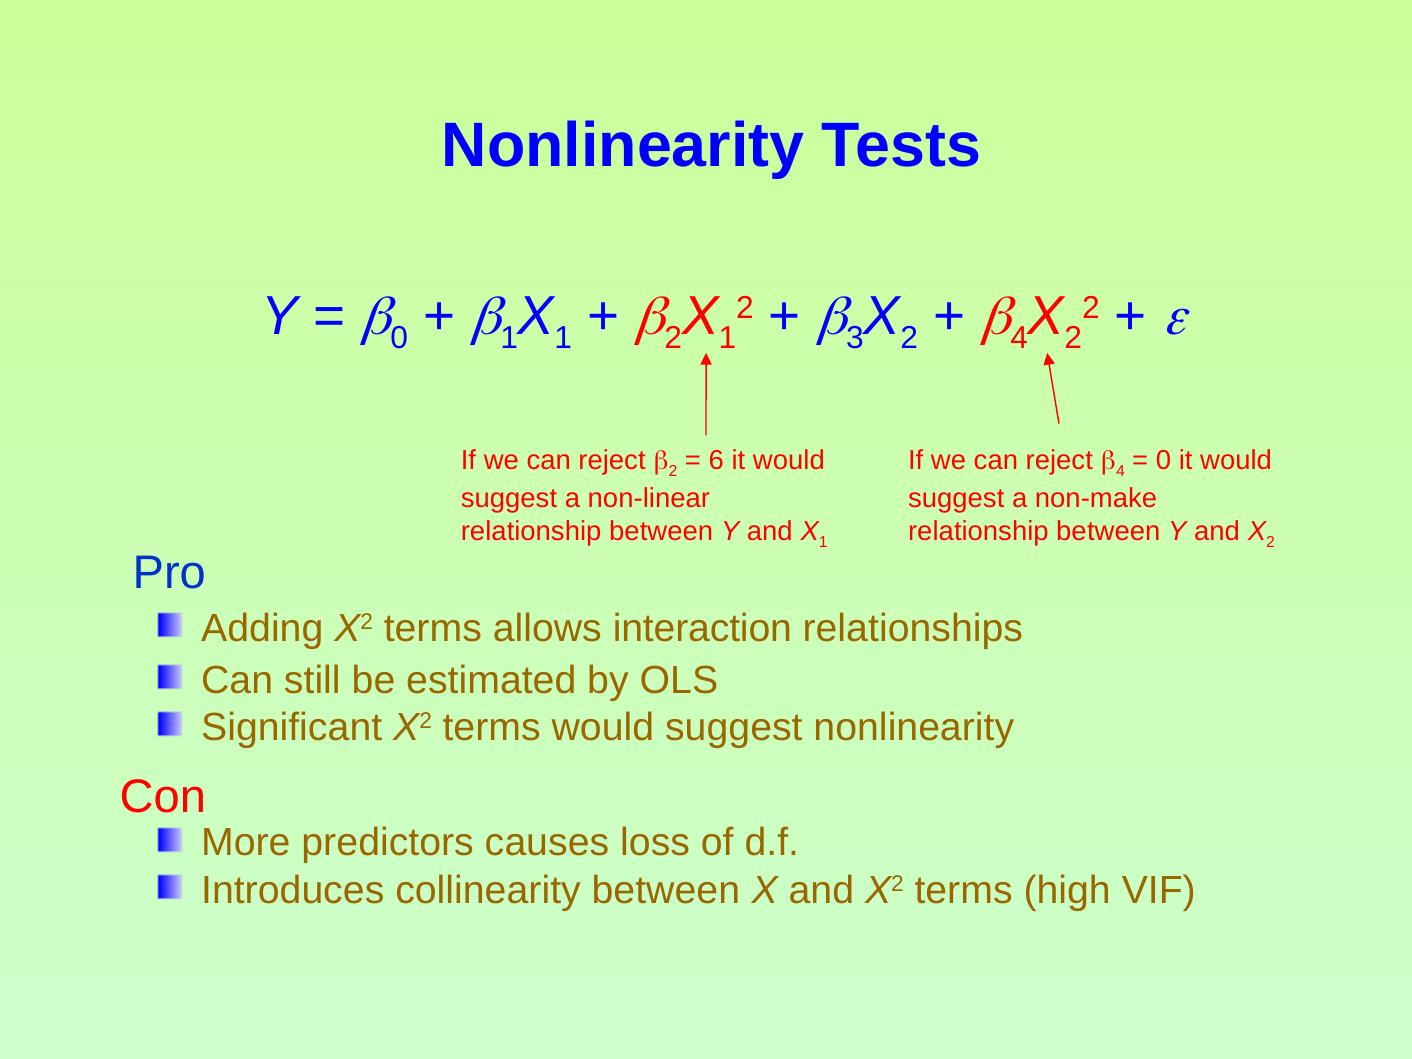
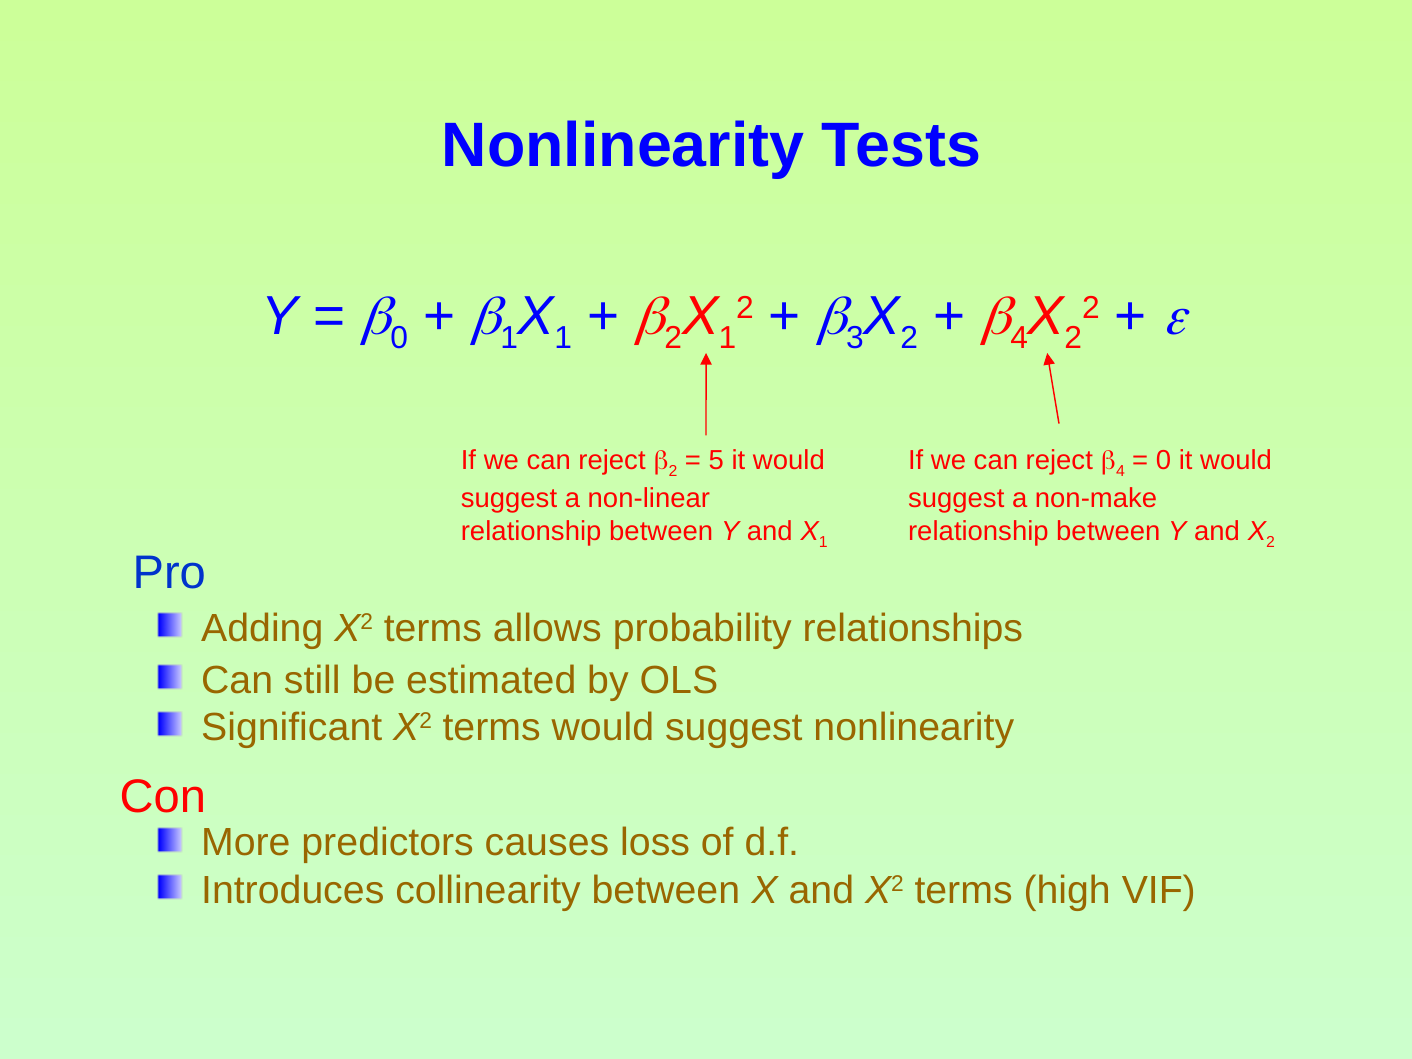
6: 6 -> 5
interaction: interaction -> probability
